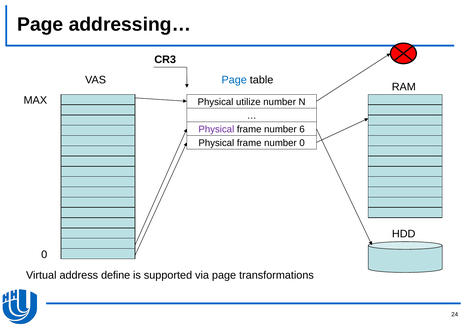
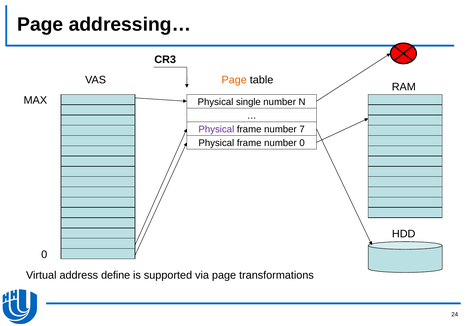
Page at (234, 80) colour: blue -> orange
utilize: utilize -> single
6: 6 -> 7
